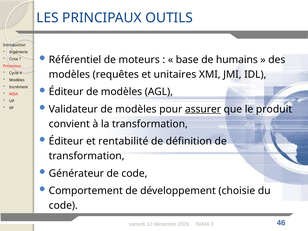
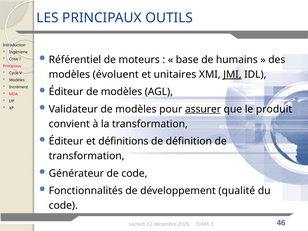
requêtes: requêtes -> évoluent
JMI underline: none -> present
rentabilité: rentabilité -> définitions
Comportement: Comportement -> Fonctionnalités
choisie: choisie -> qualité
